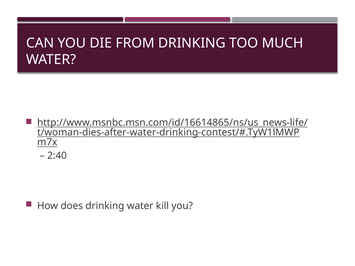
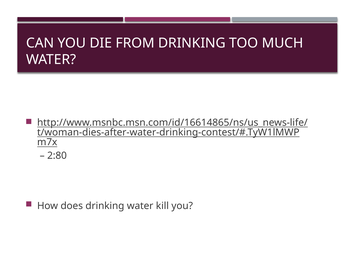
2:40: 2:40 -> 2:80
